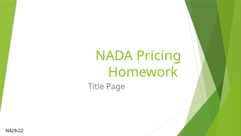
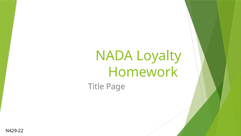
Pricing: Pricing -> Loyalty
